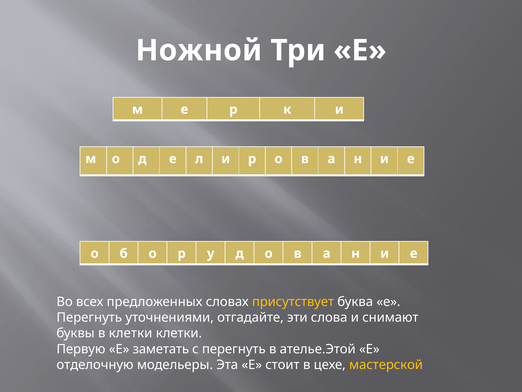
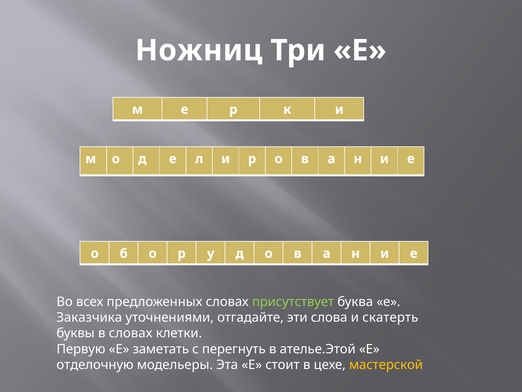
Ножной: Ножной -> Ножниц
присутствует colour: yellow -> light green
Перегнуть at (89, 317): Перегнуть -> Заказчика
снимают: снимают -> скатерть
в клетки: клетки -> словах
